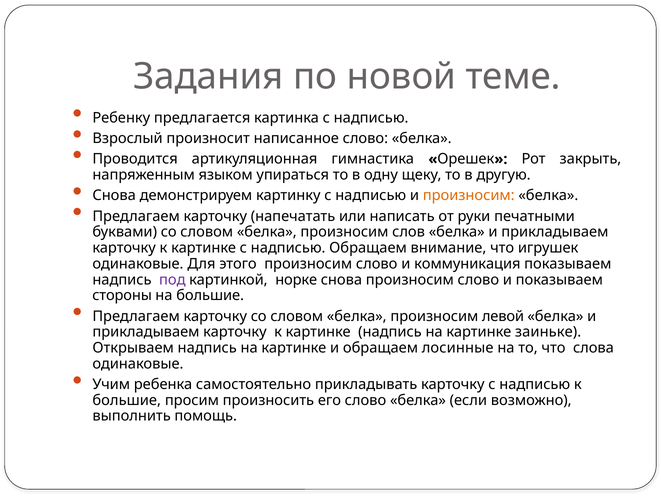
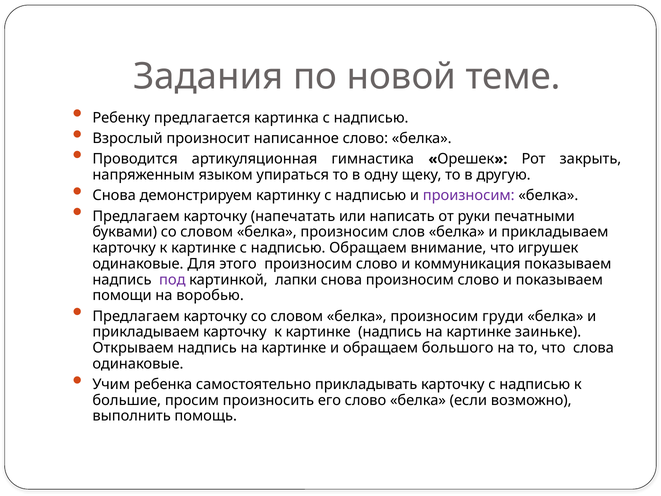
произносим at (469, 196) colour: orange -> purple
норке: норке -> лапки
стороны: стороны -> помощи
на большие: большие -> воробью
левой: левой -> груди
лосинные: лосинные -> большого
